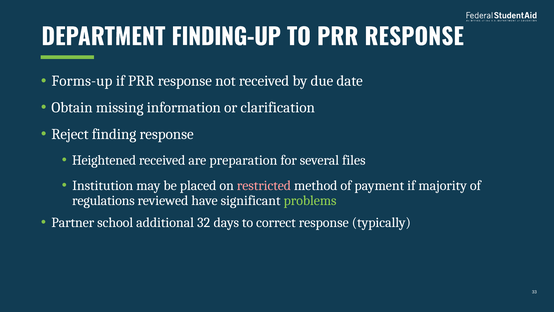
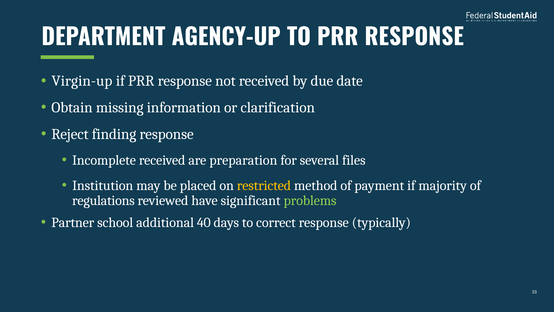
FINDING-UP: FINDING-UP -> AGENCY-UP
Forms-up: Forms-up -> Virgin-up
Heightened: Heightened -> Incomplete
restricted colour: pink -> yellow
32: 32 -> 40
